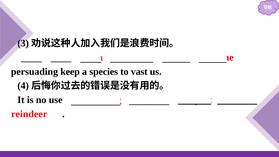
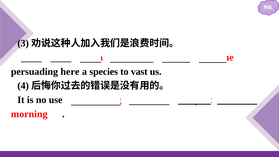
keep: keep -> here
reindeer: reindeer -> morning
